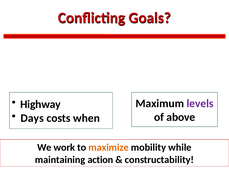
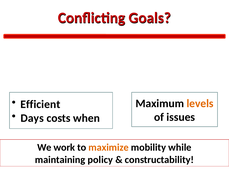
Highway: Highway -> Efficient
levels colour: purple -> orange
above: above -> issues
action: action -> policy
